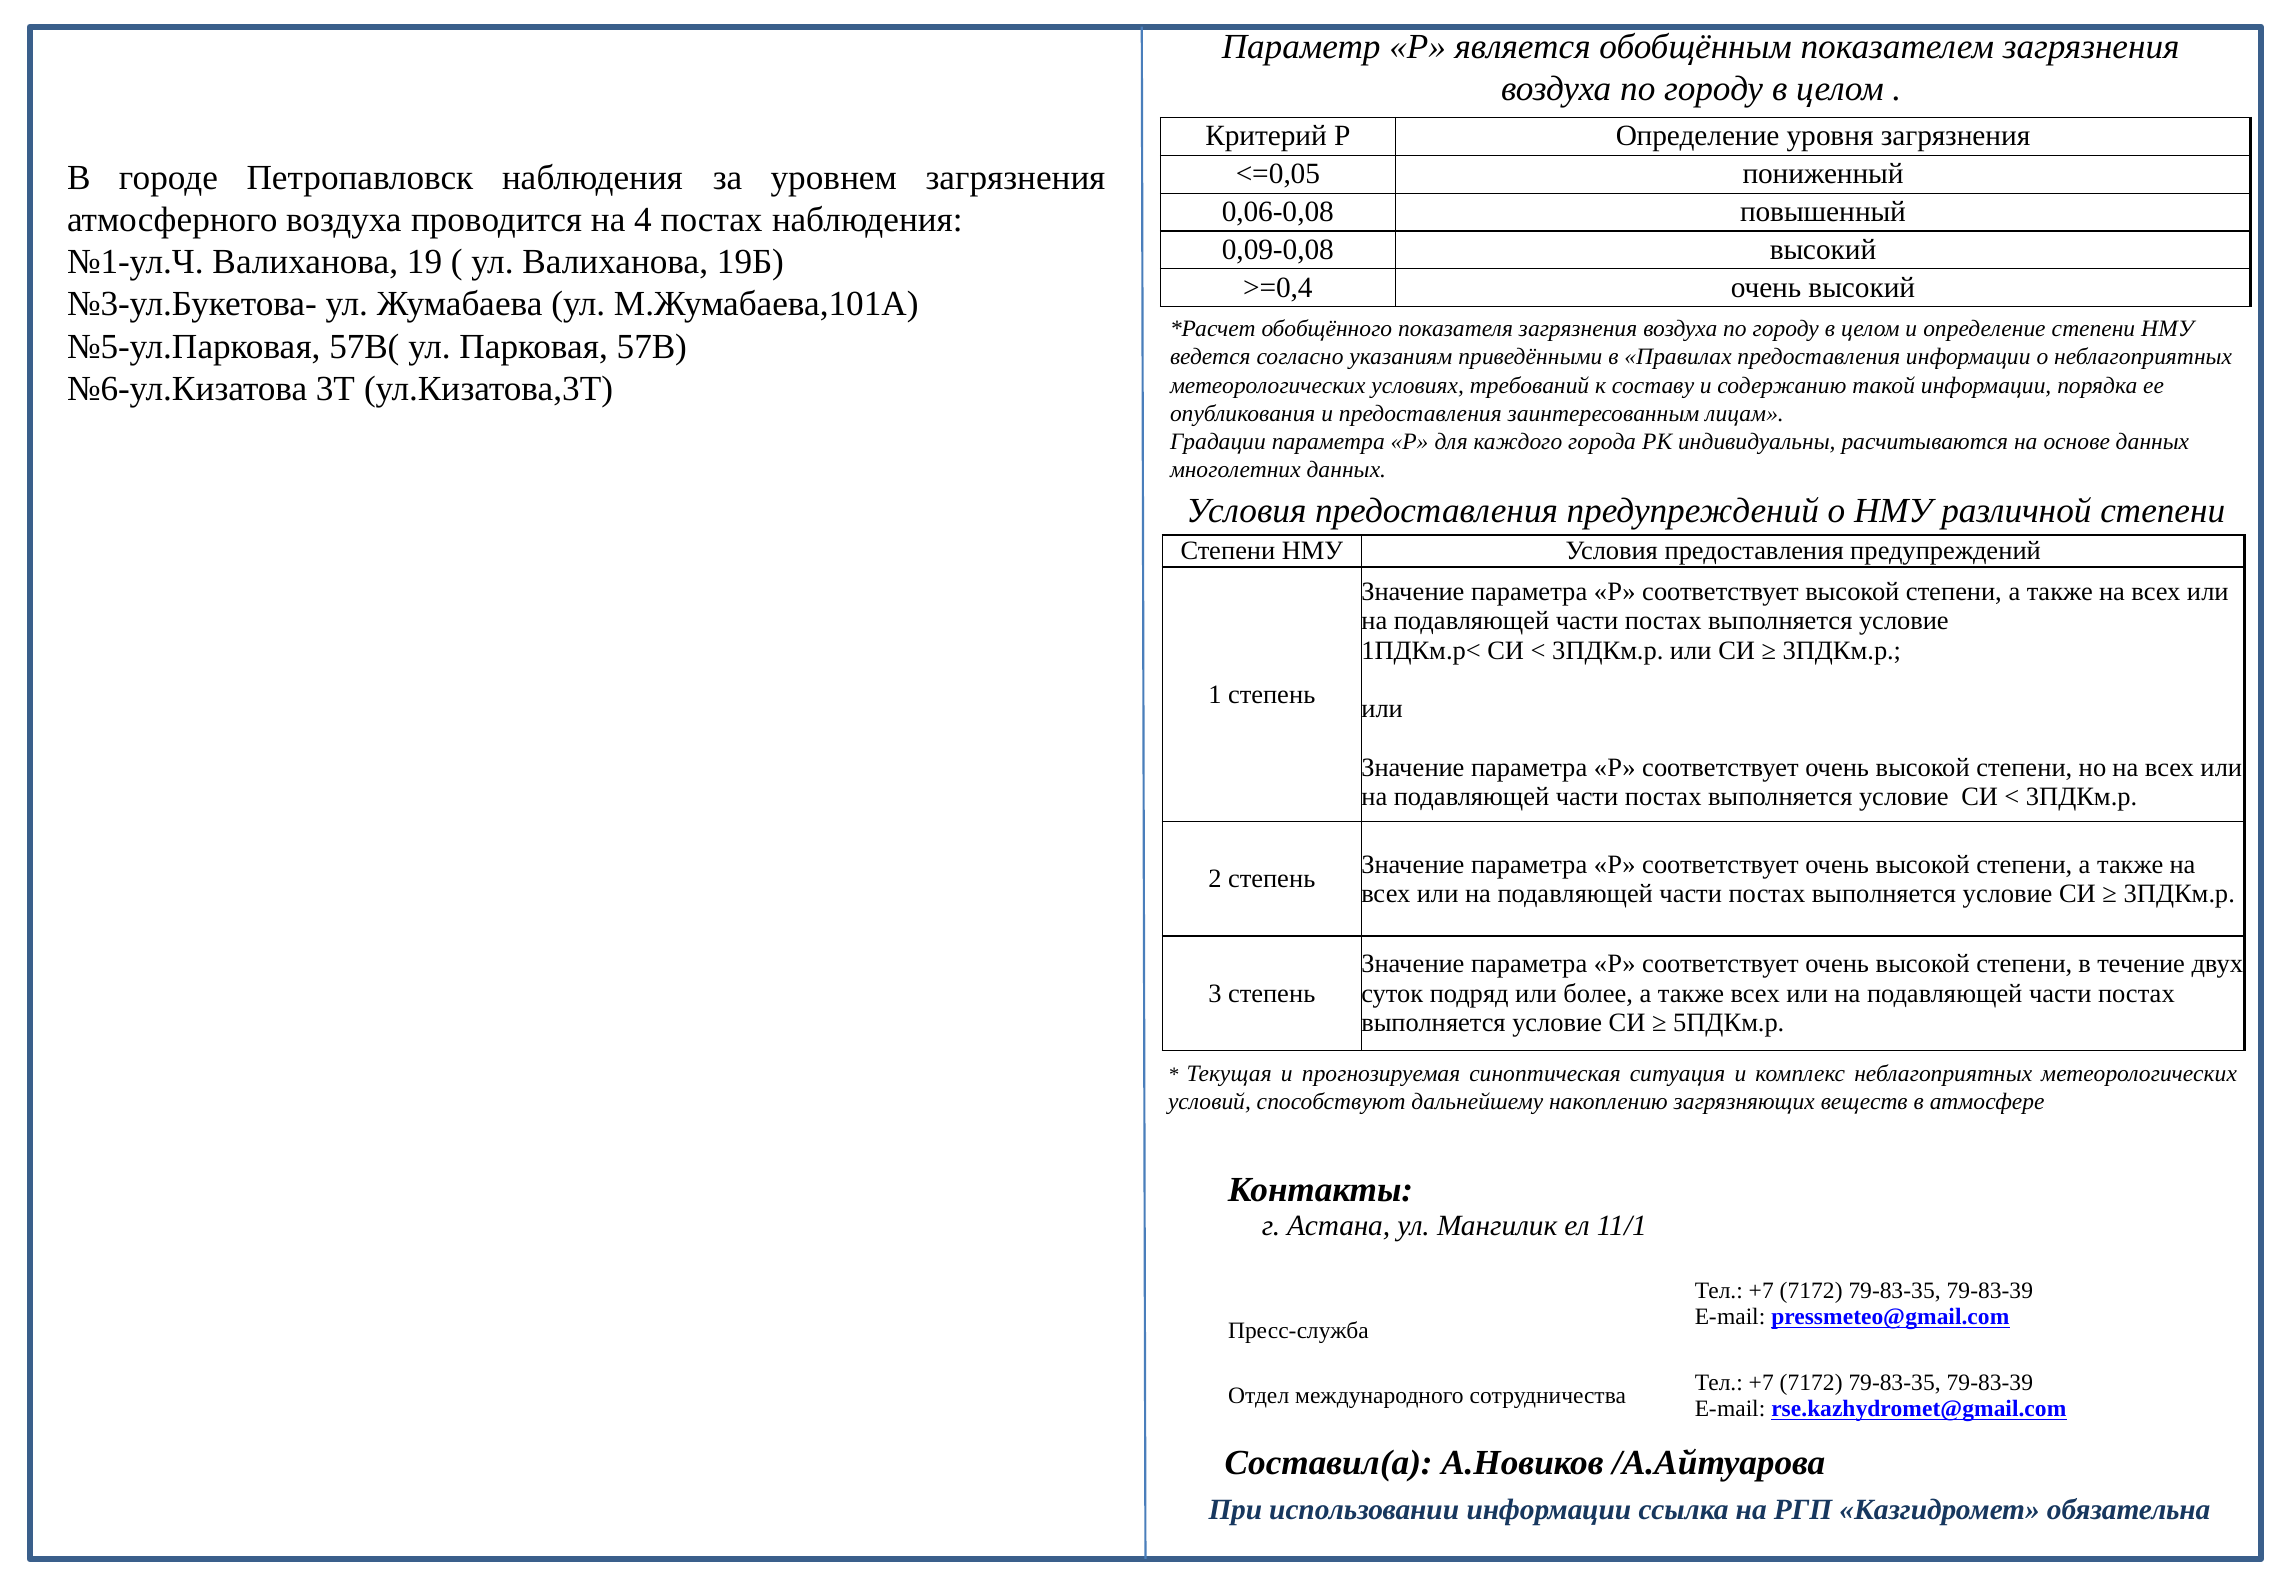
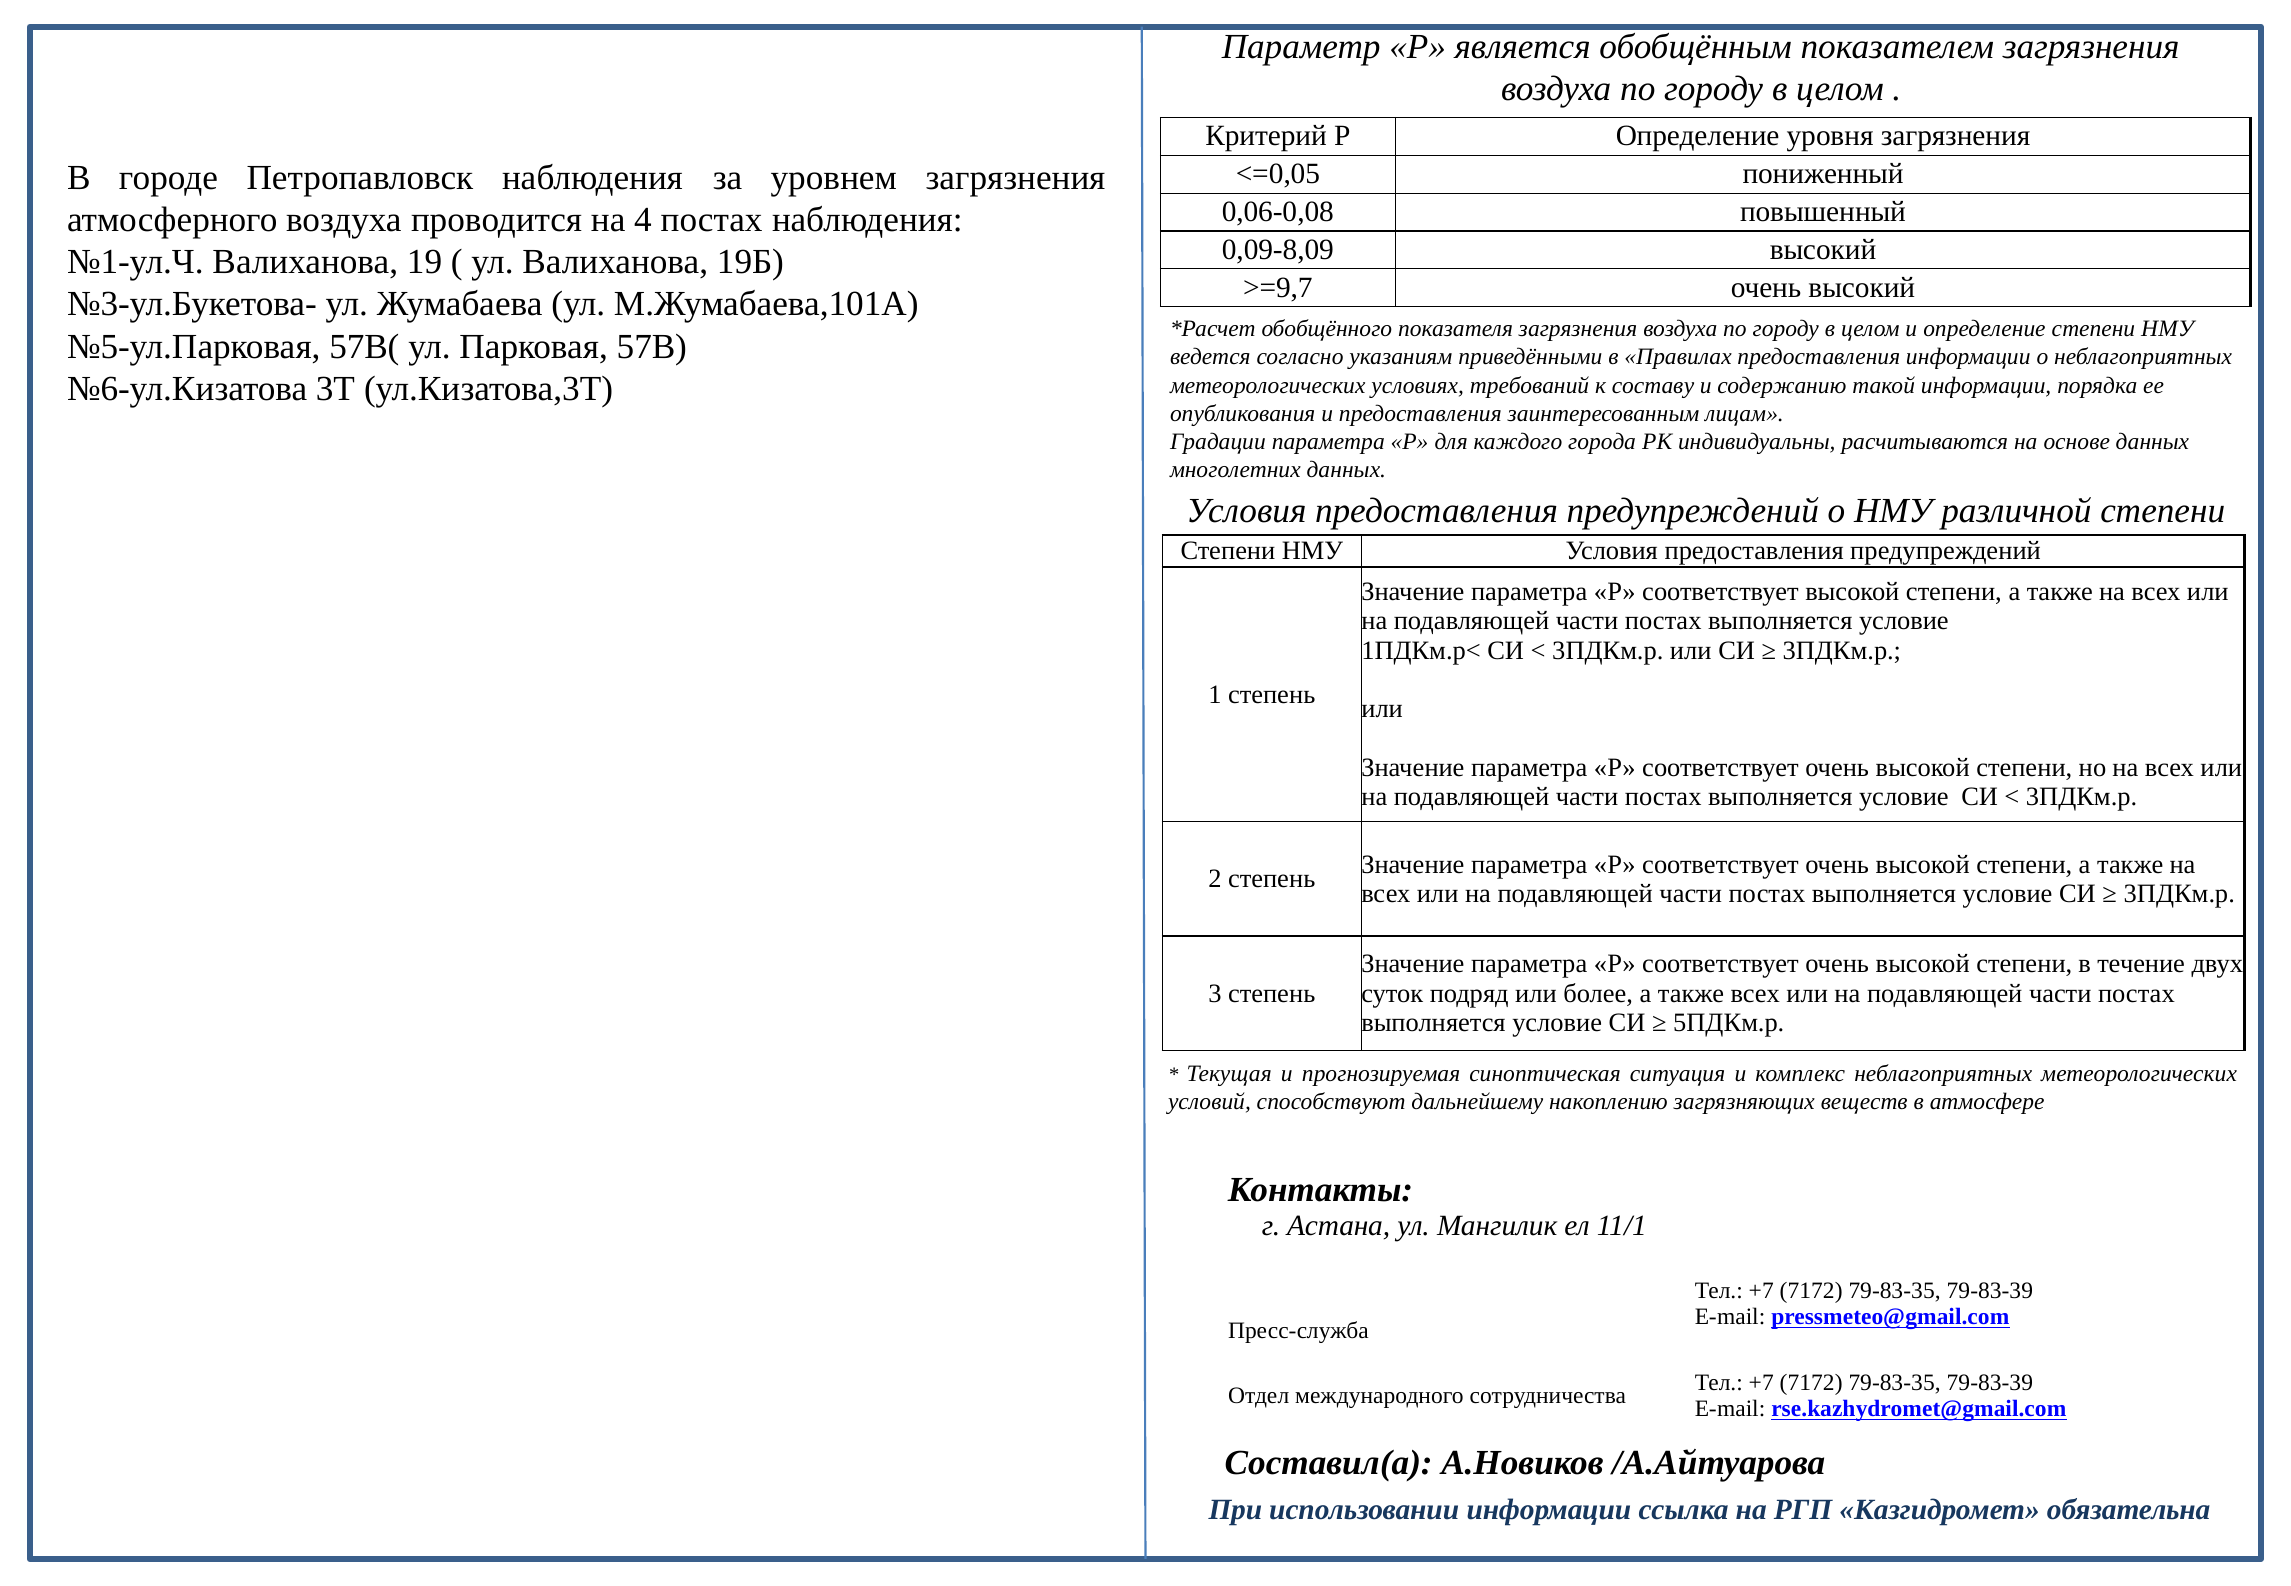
0,09-0,08: 0,09-0,08 -> 0,09-8,09
>=0,4: >=0,4 -> >=9,7
